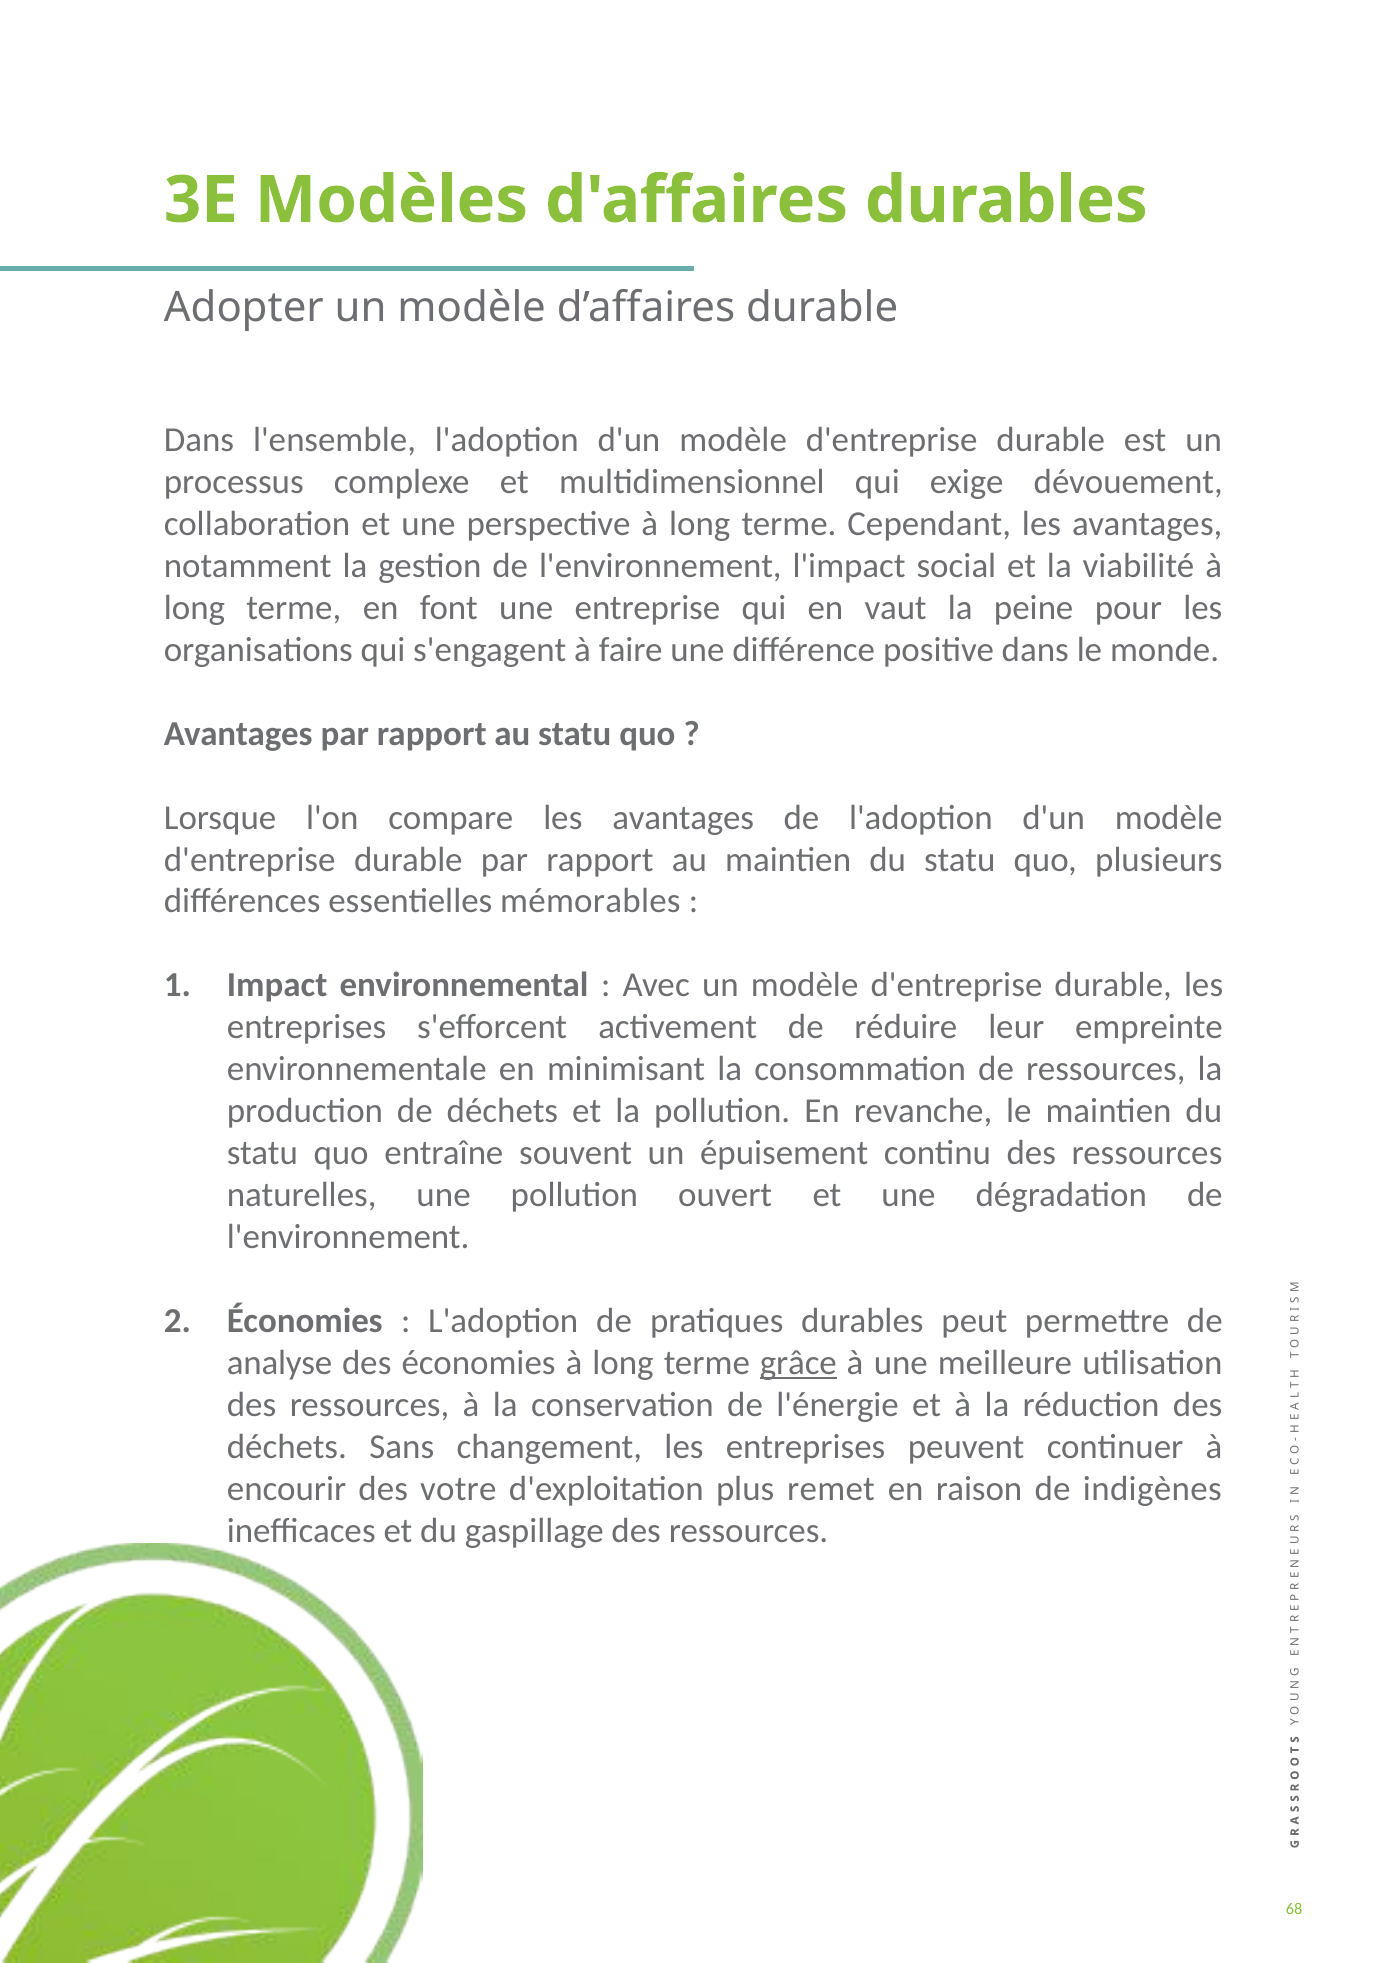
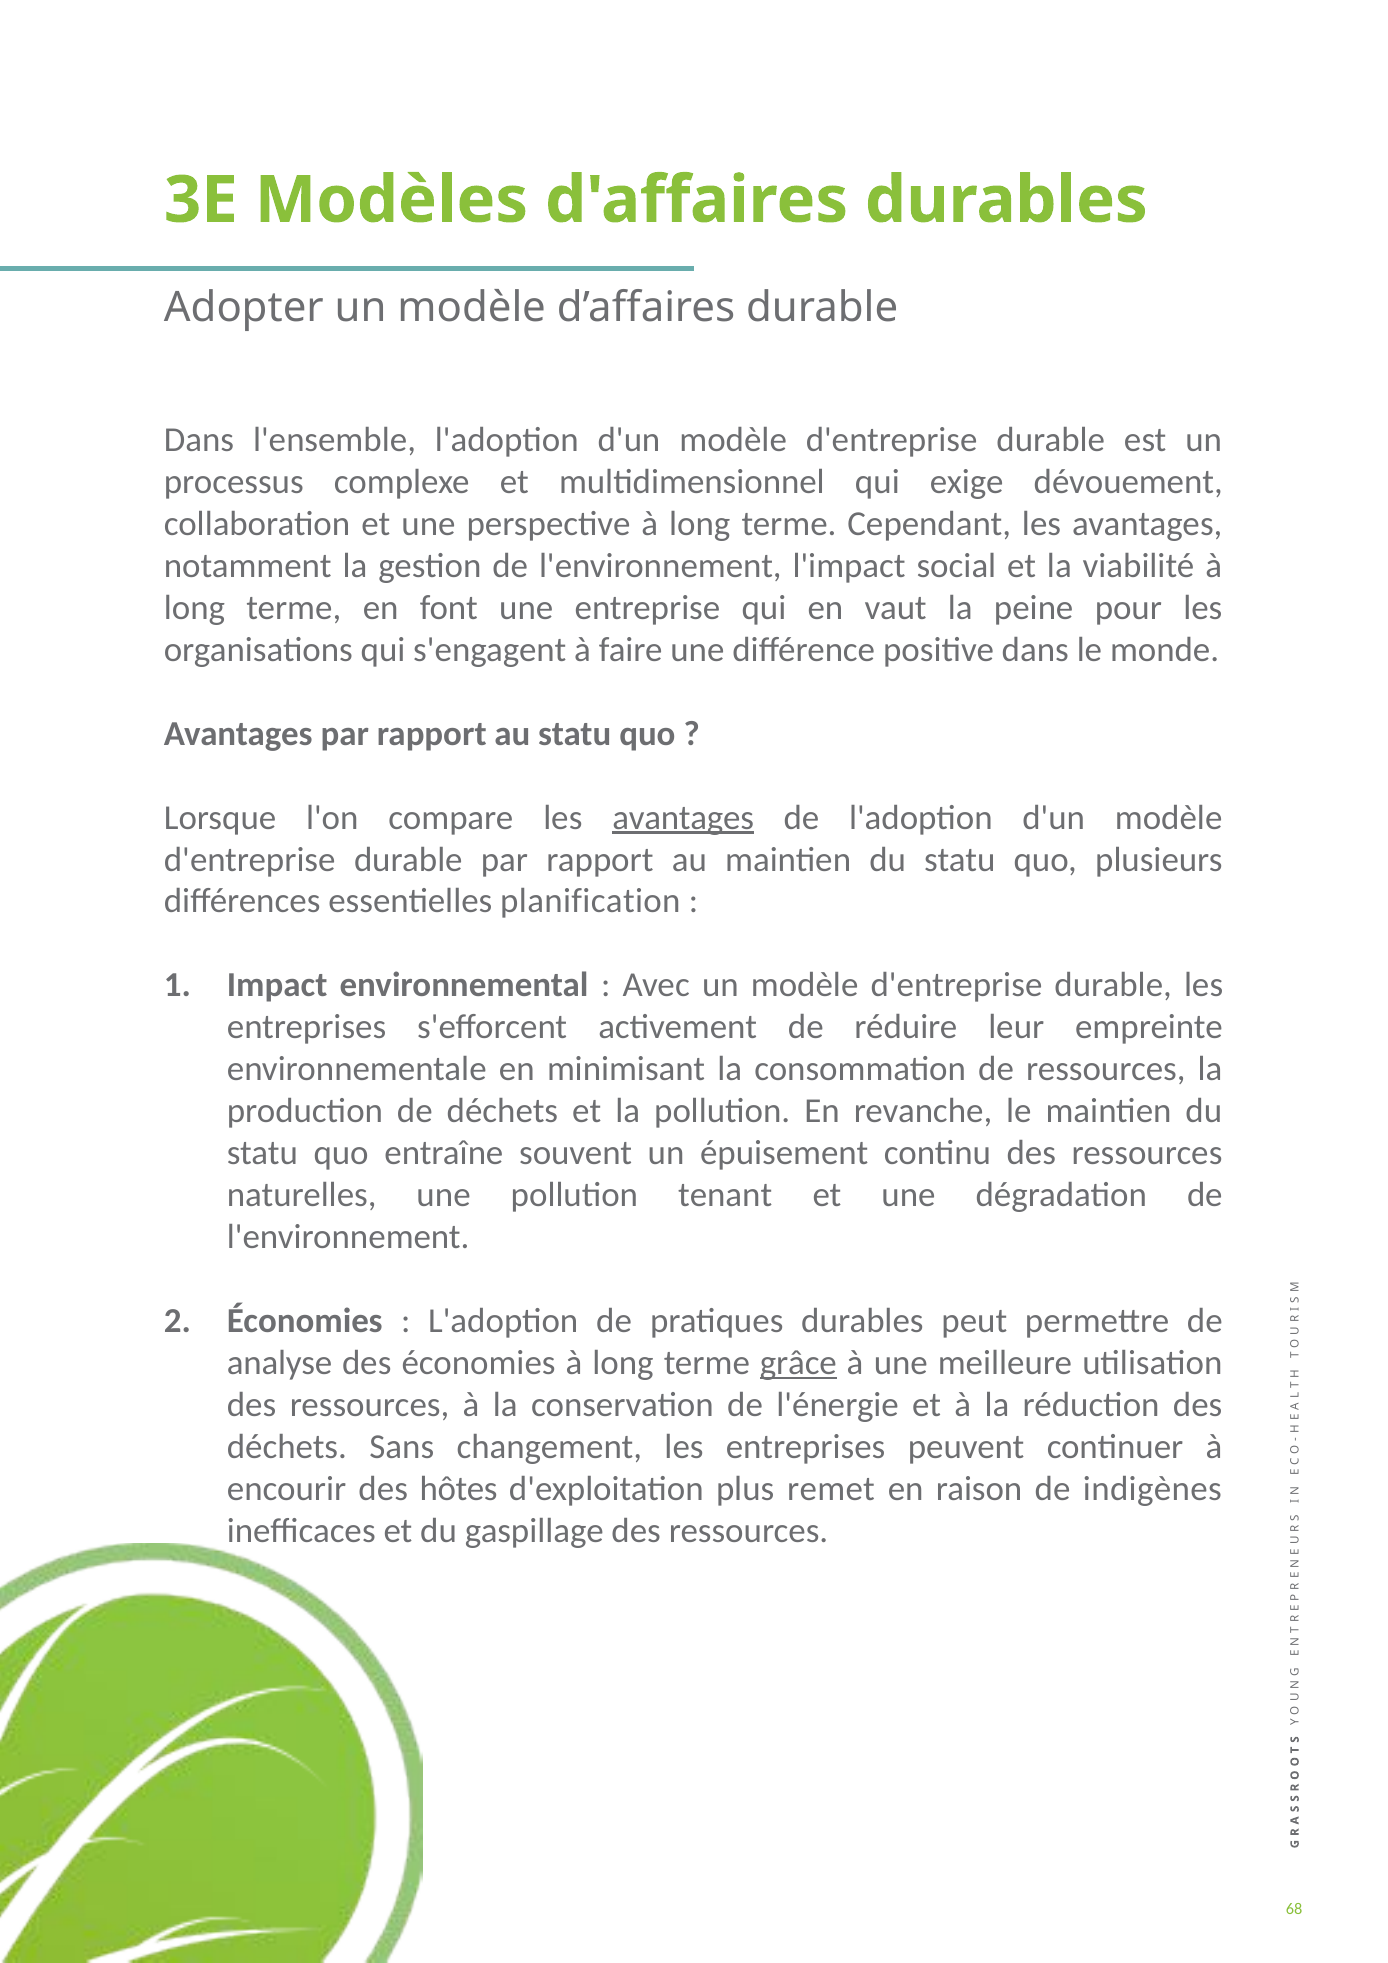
avantages at (683, 818) underline: none -> present
mémorables: mémorables -> planification
ouvert: ouvert -> tenant
votre: votre -> hôtes
